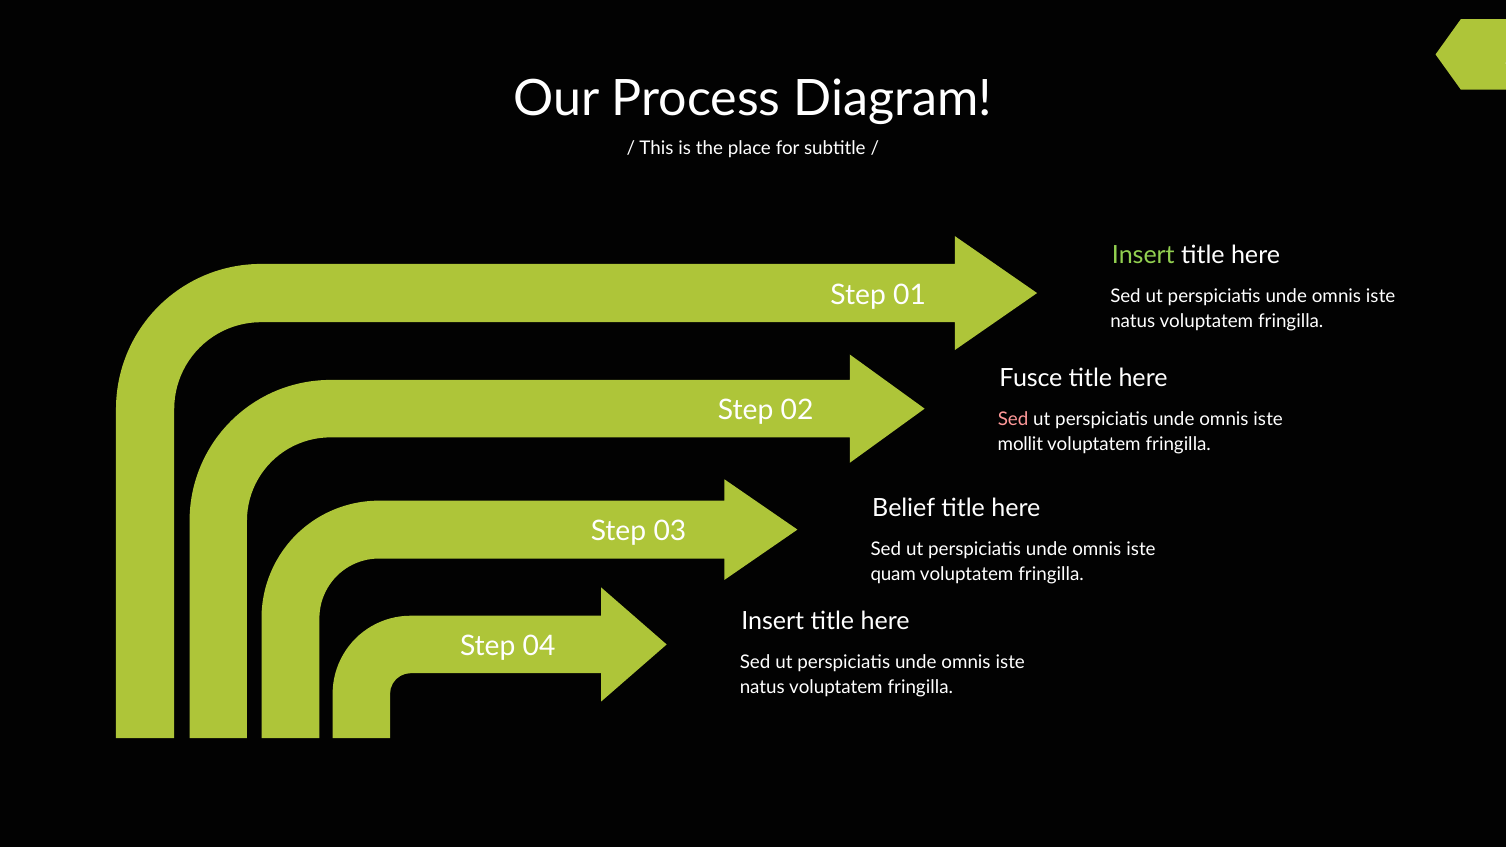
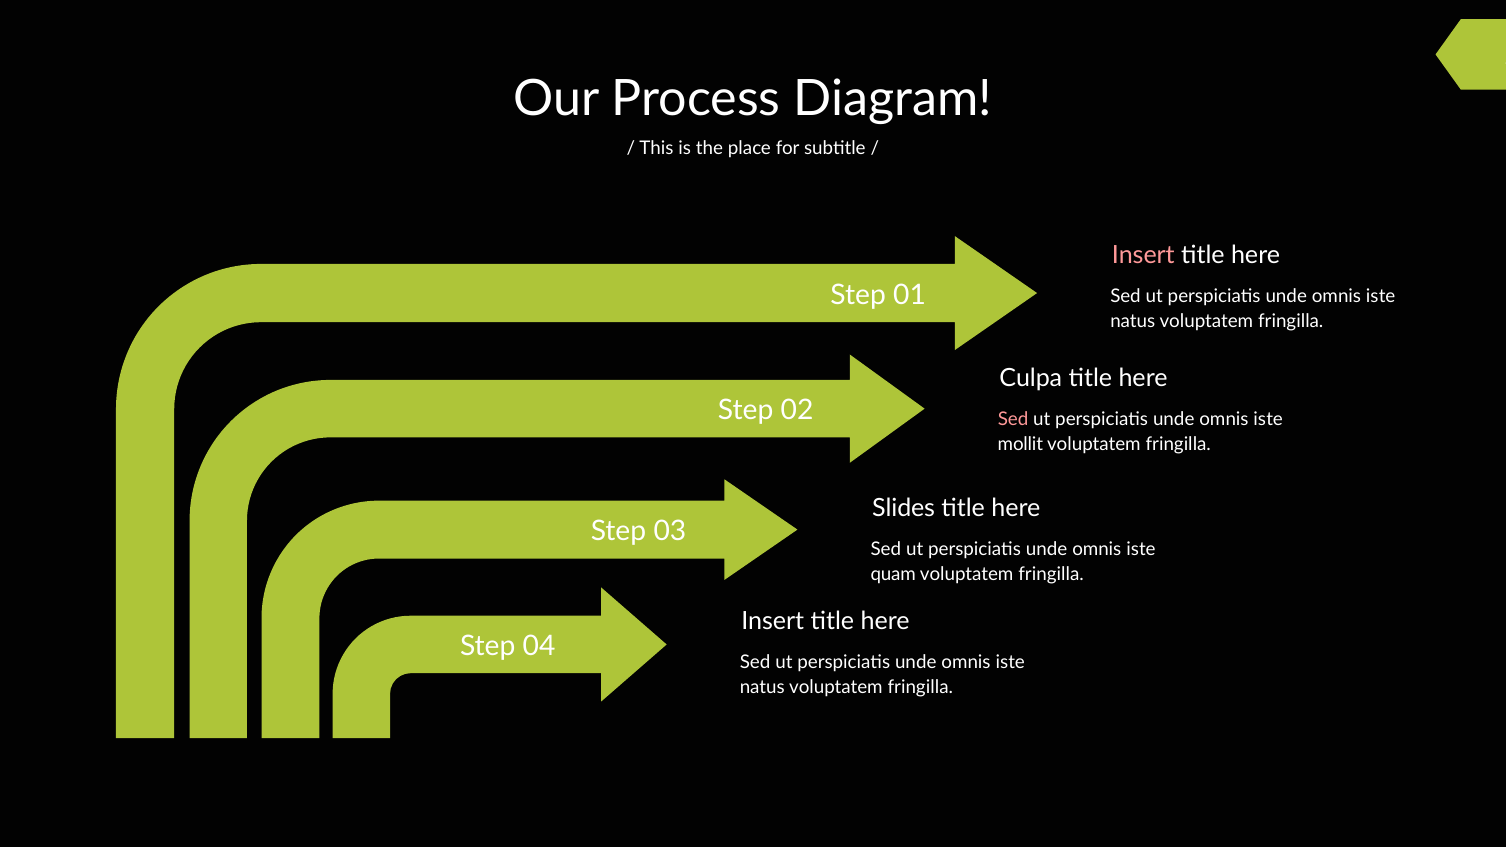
Insert at (1143, 255) colour: light green -> pink
Fusce: Fusce -> Culpa
Belief: Belief -> Slides
